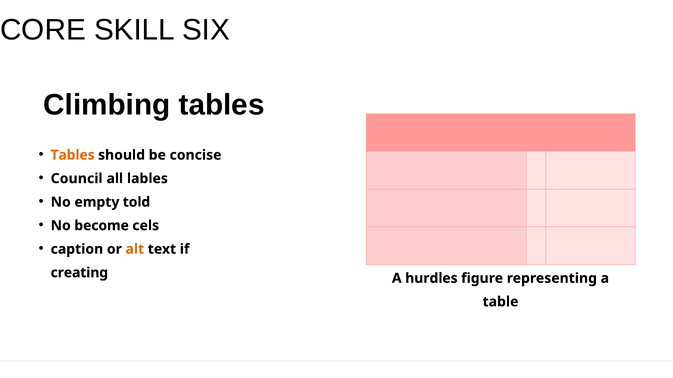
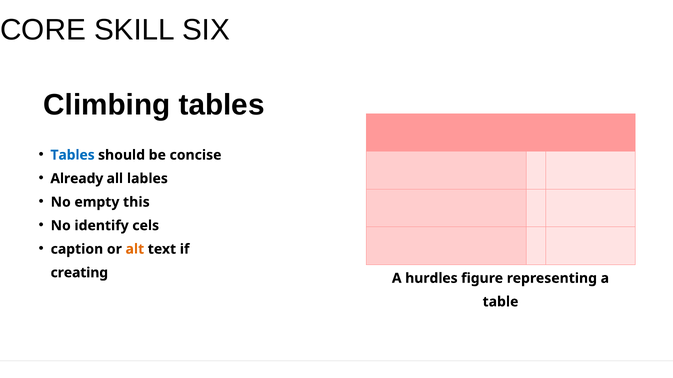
Tables at (73, 155) colour: orange -> blue
Council: Council -> Already
told: told -> this
become: become -> identify
